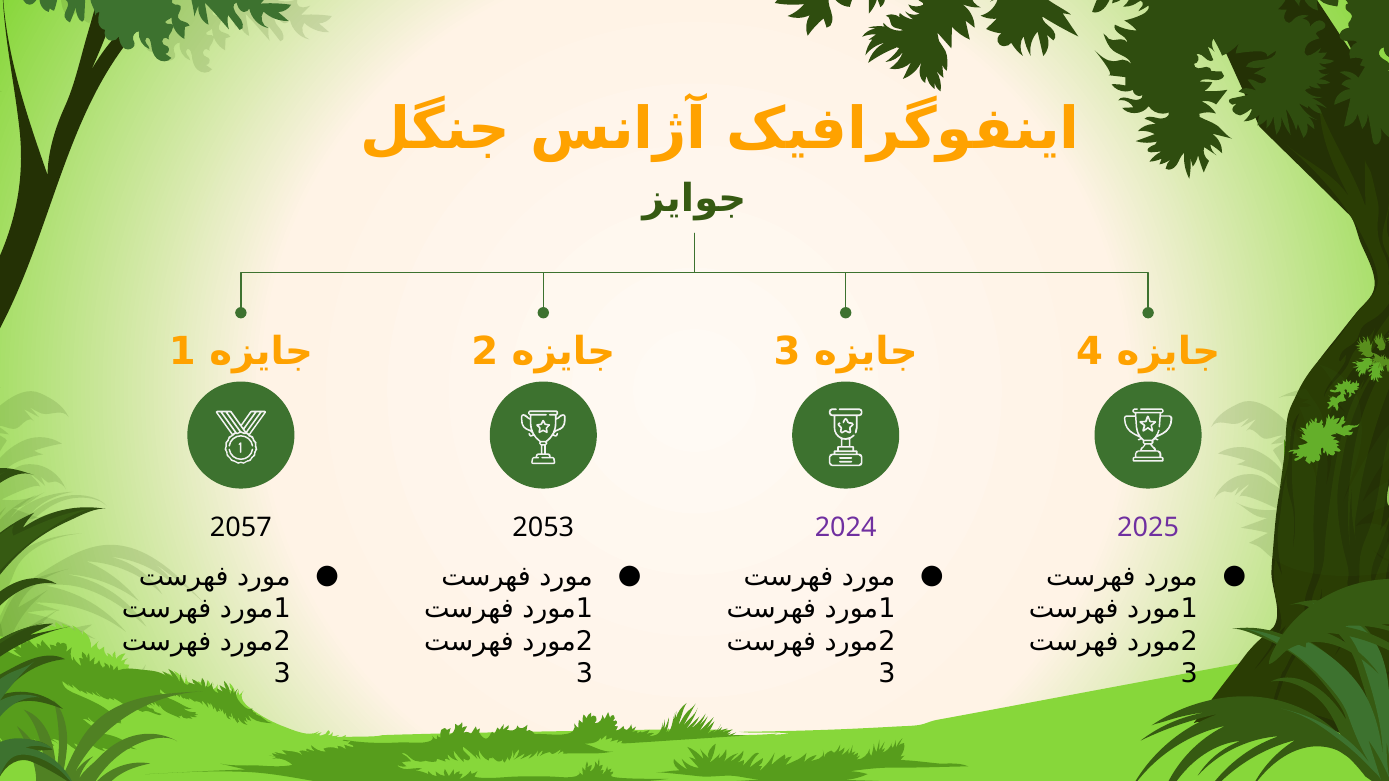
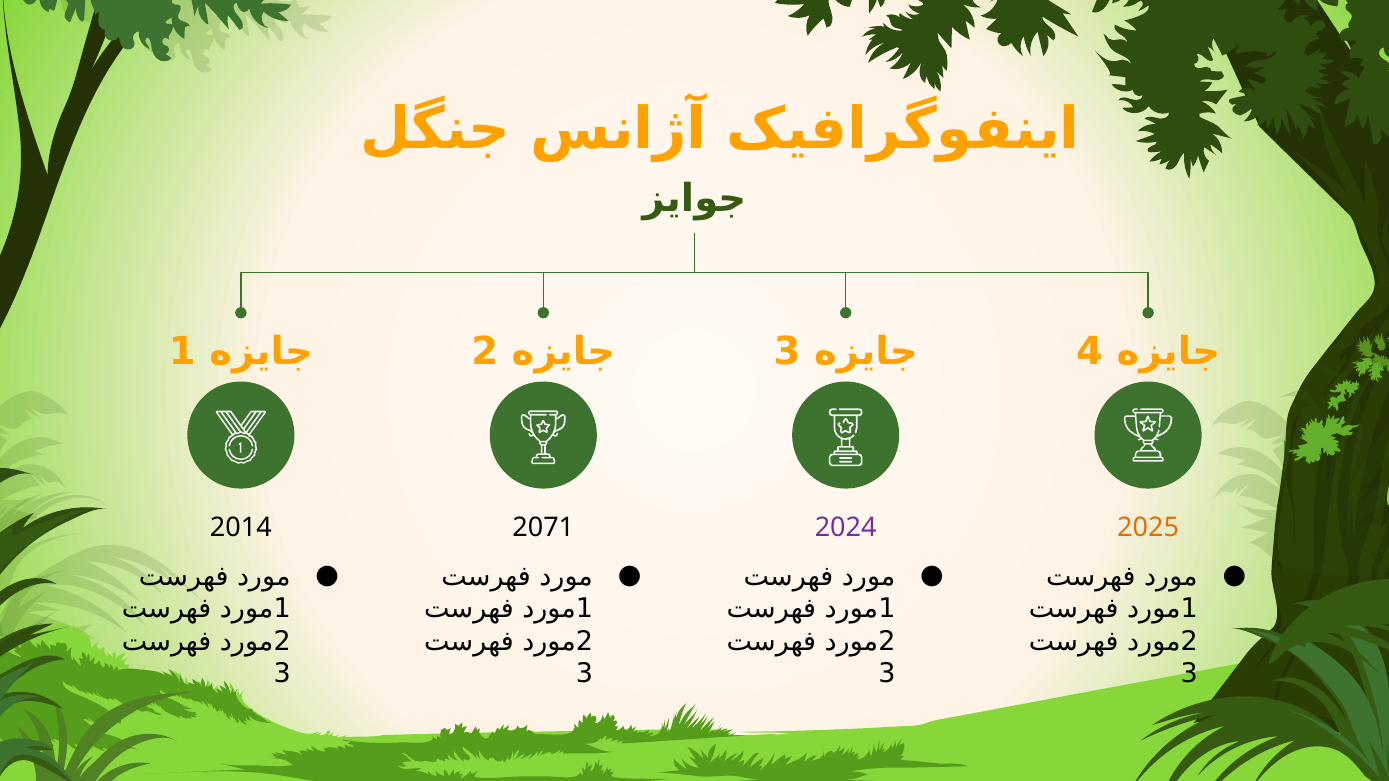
2057: 2057 -> 2014
2053: 2053 -> 2071
2025 colour: purple -> orange
